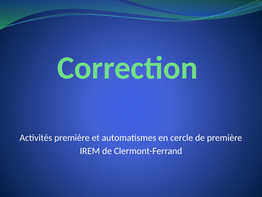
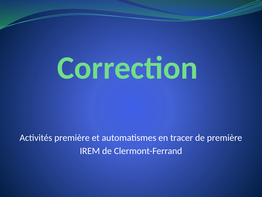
cercle: cercle -> tracer
